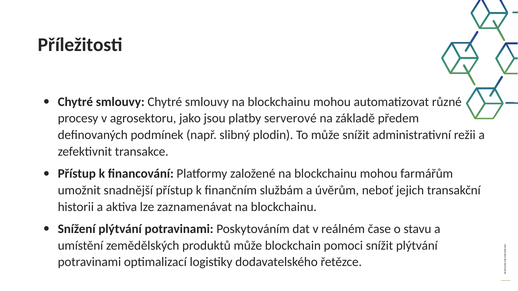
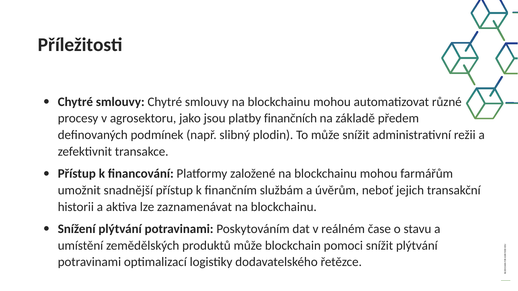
serverové: serverové -> finančních
